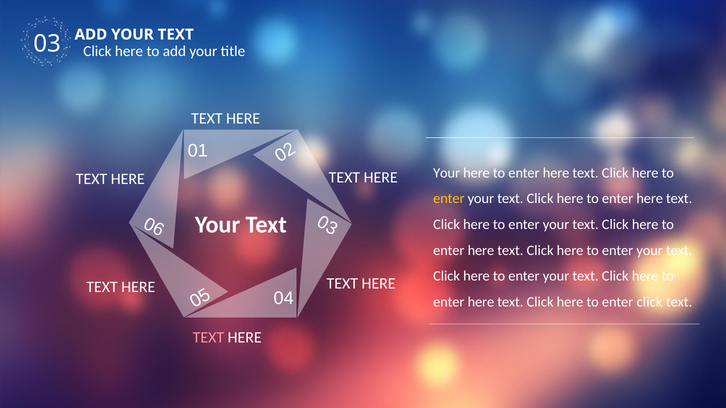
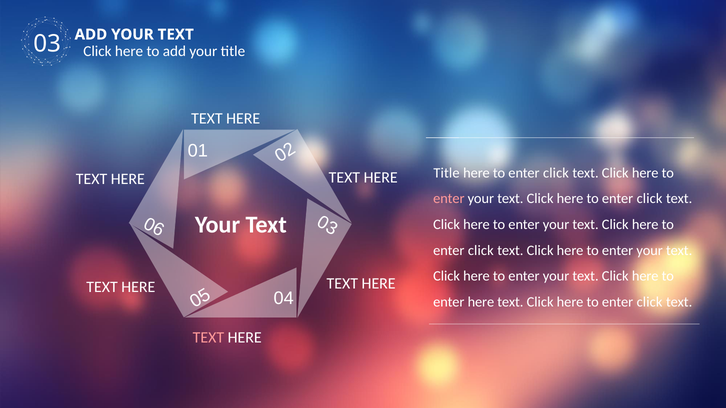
HERE Your: Your -> Title
here at (556, 173): here -> click
enter at (449, 199) colour: yellow -> pink
here at (650, 199): here -> click
here at (481, 251): here -> click
